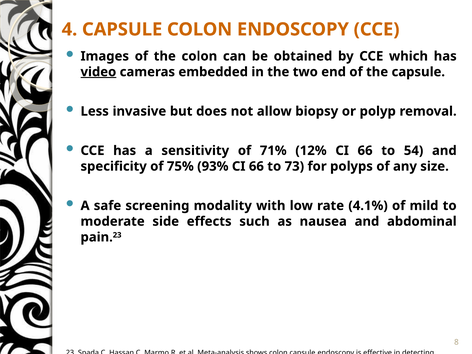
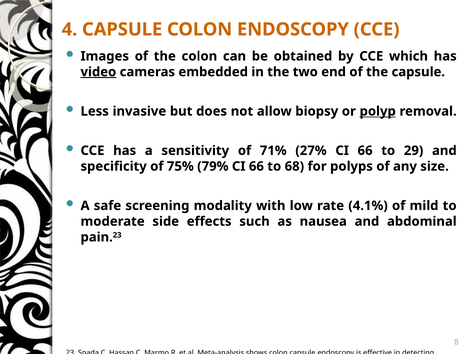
polyp underline: none -> present
12%: 12% -> 27%
54: 54 -> 29
93%: 93% -> 79%
73: 73 -> 68
